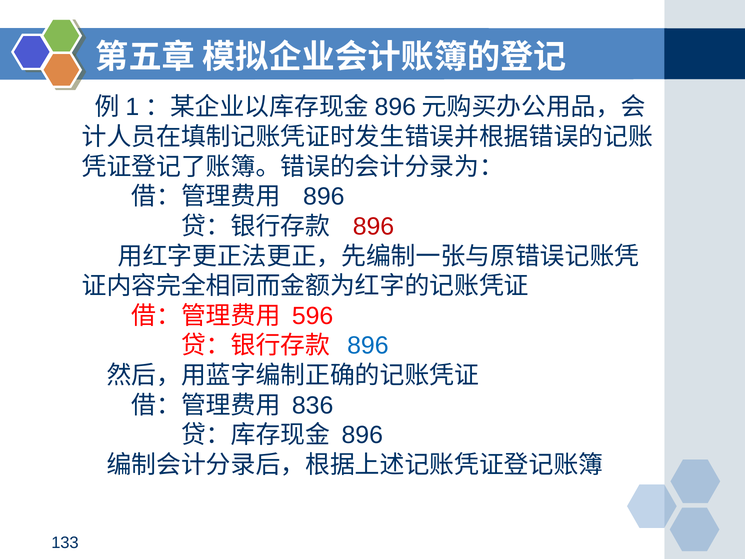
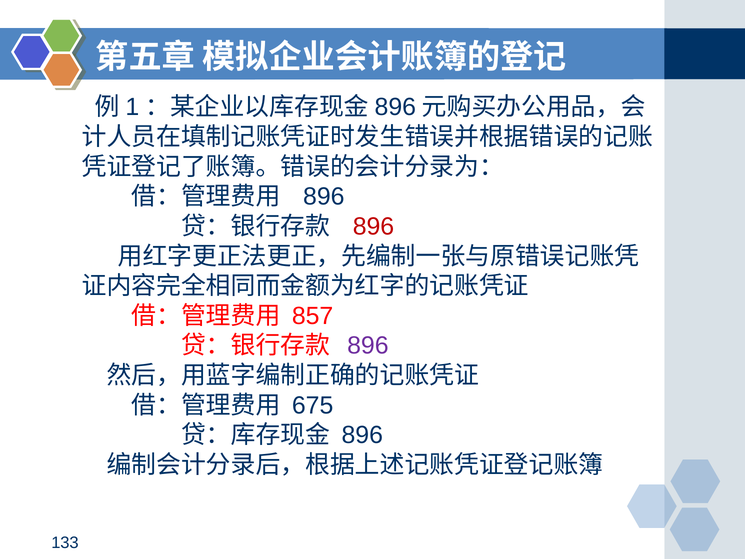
596: 596 -> 857
896 at (368, 346) colour: blue -> purple
836: 836 -> 675
